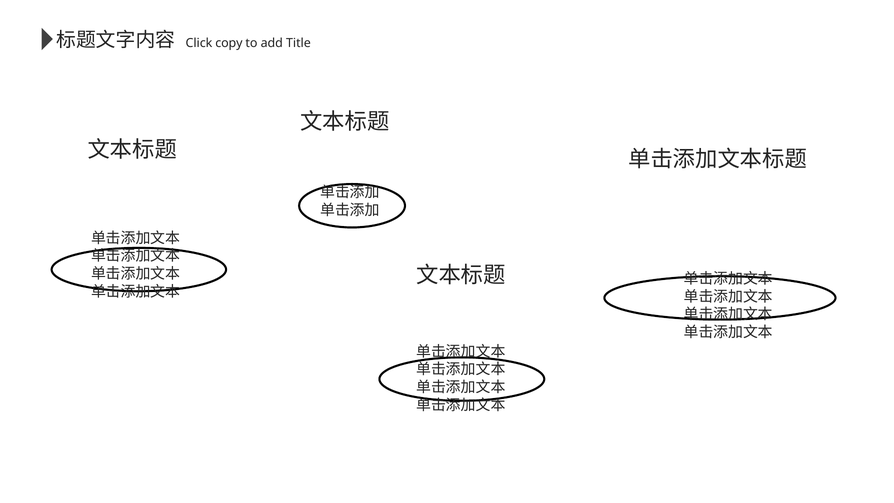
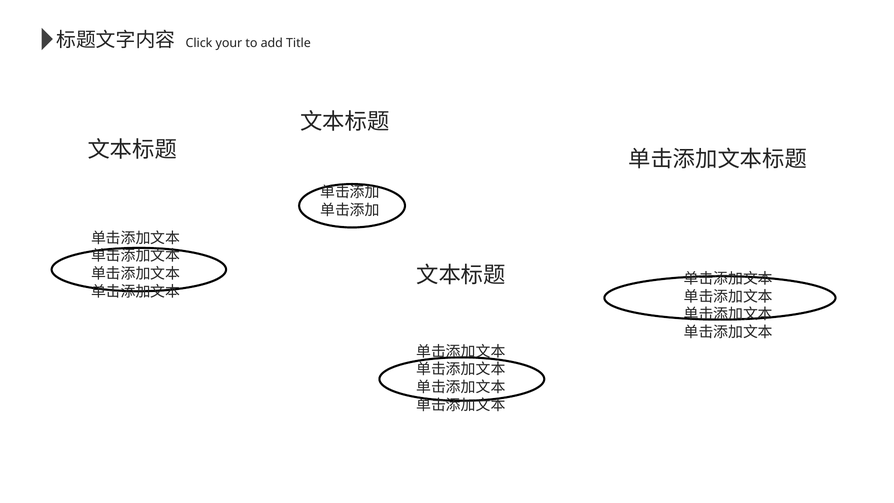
copy: copy -> your
